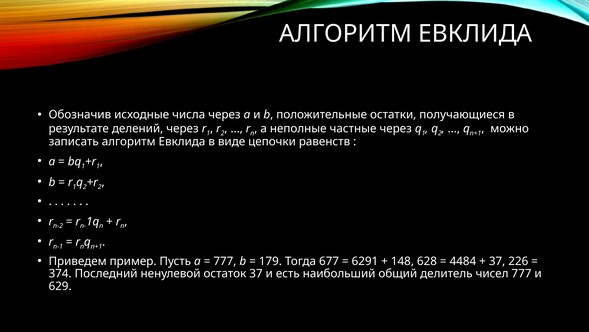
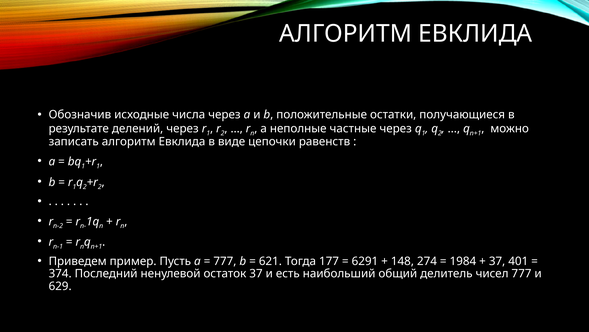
179: 179 -> 621
677: 677 -> 177
628: 628 -> 274
4484: 4484 -> 1984
226: 226 -> 401
